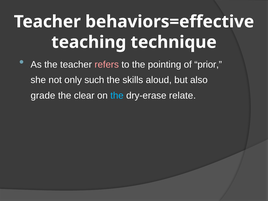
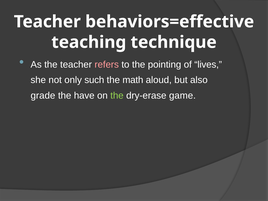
prior: prior -> lives
skills: skills -> math
clear: clear -> have
the at (117, 95) colour: light blue -> light green
relate: relate -> game
